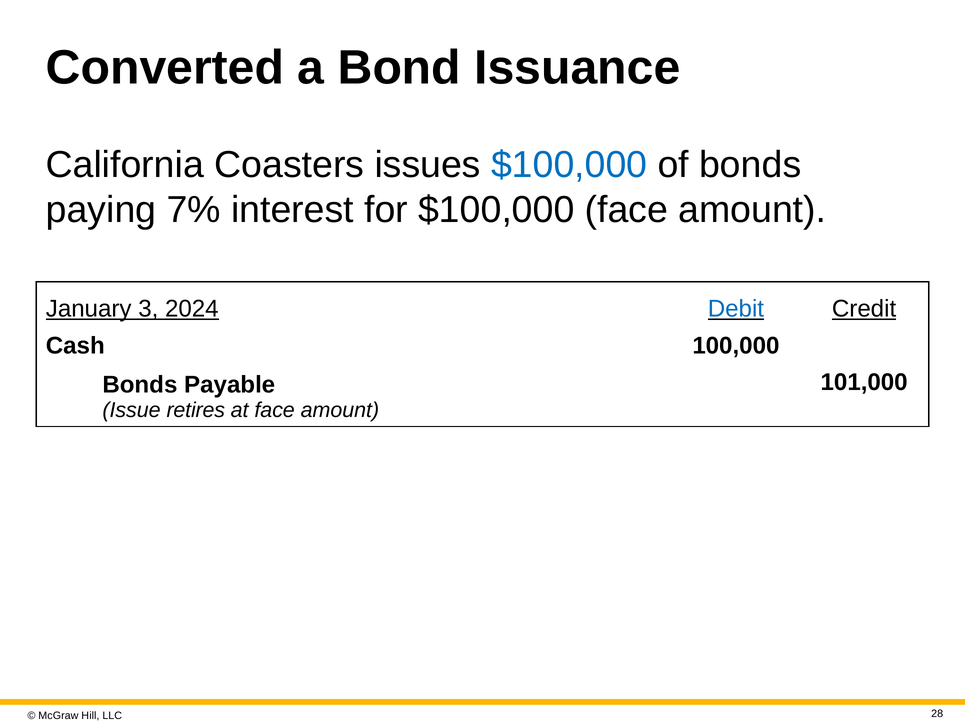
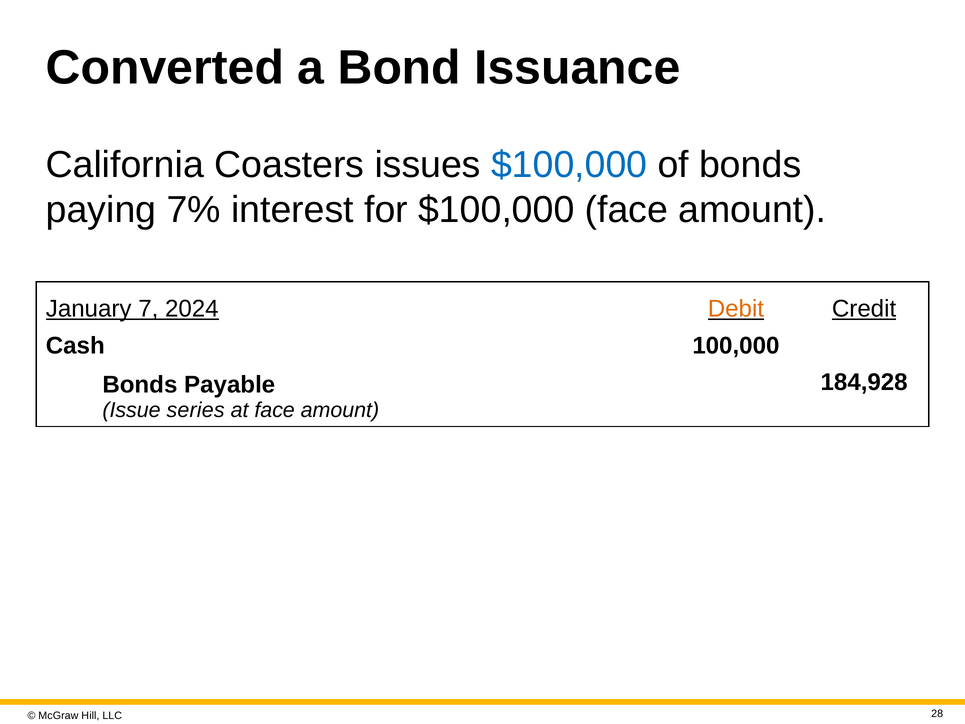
3: 3 -> 7
Debit colour: blue -> orange
101,000: 101,000 -> 184,928
retires: retires -> series
